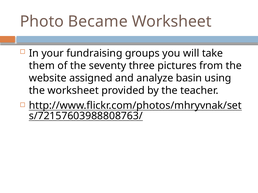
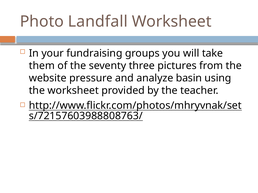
Became: Became -> Landfall
assigned: assigned -> pressure
